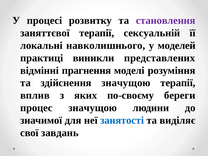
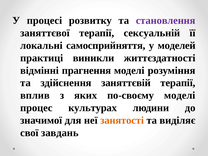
навколишнього: навколишнього -> самосприйняття
представлених: представлених -> життєздатності
здійснення значущою: значущою -> заняттєвій
по-своєму береги: береги -> моделі
процес значущою: значущою -> культурах
занятості colour: blue -> orange
